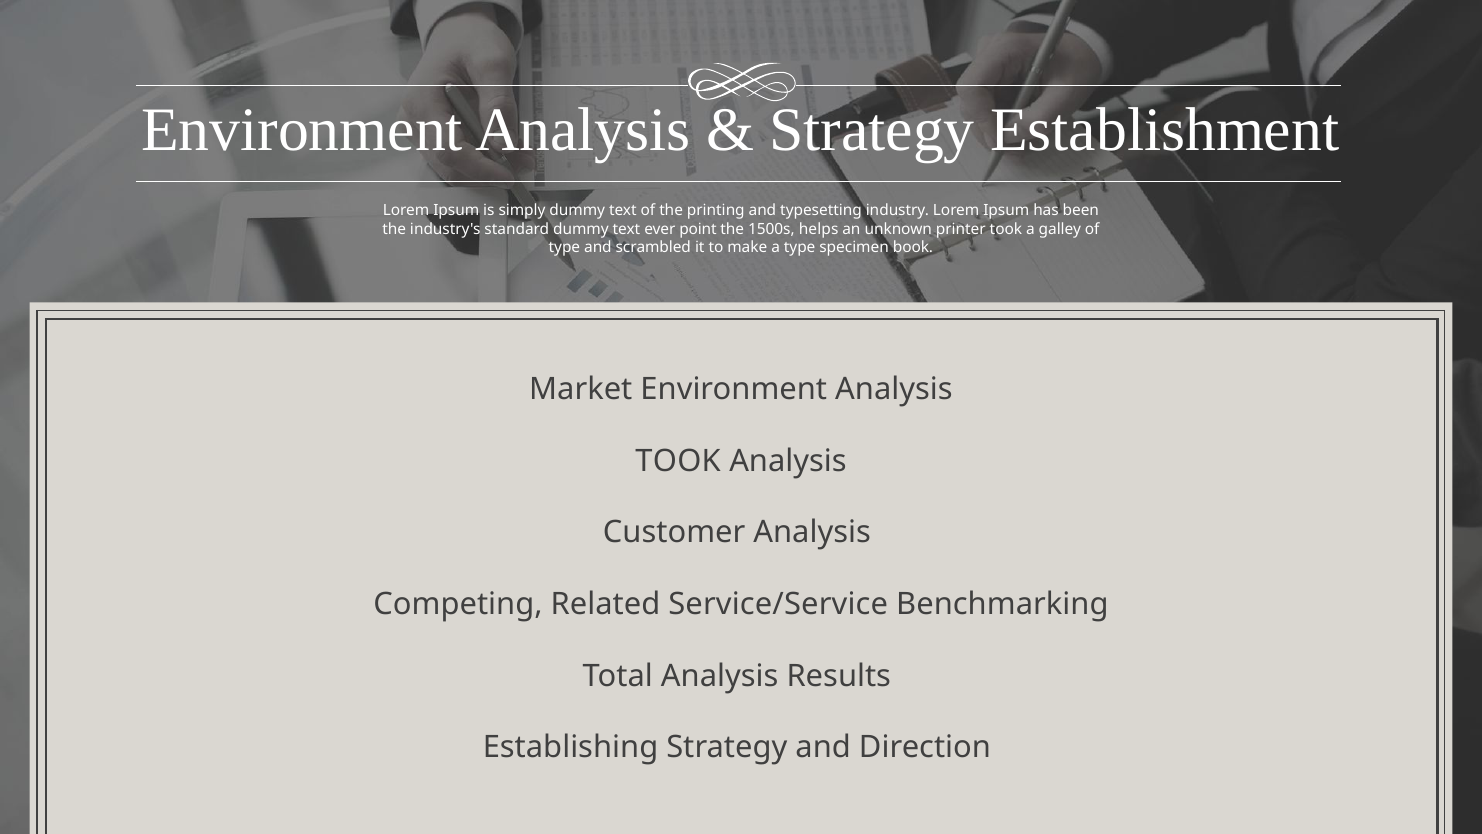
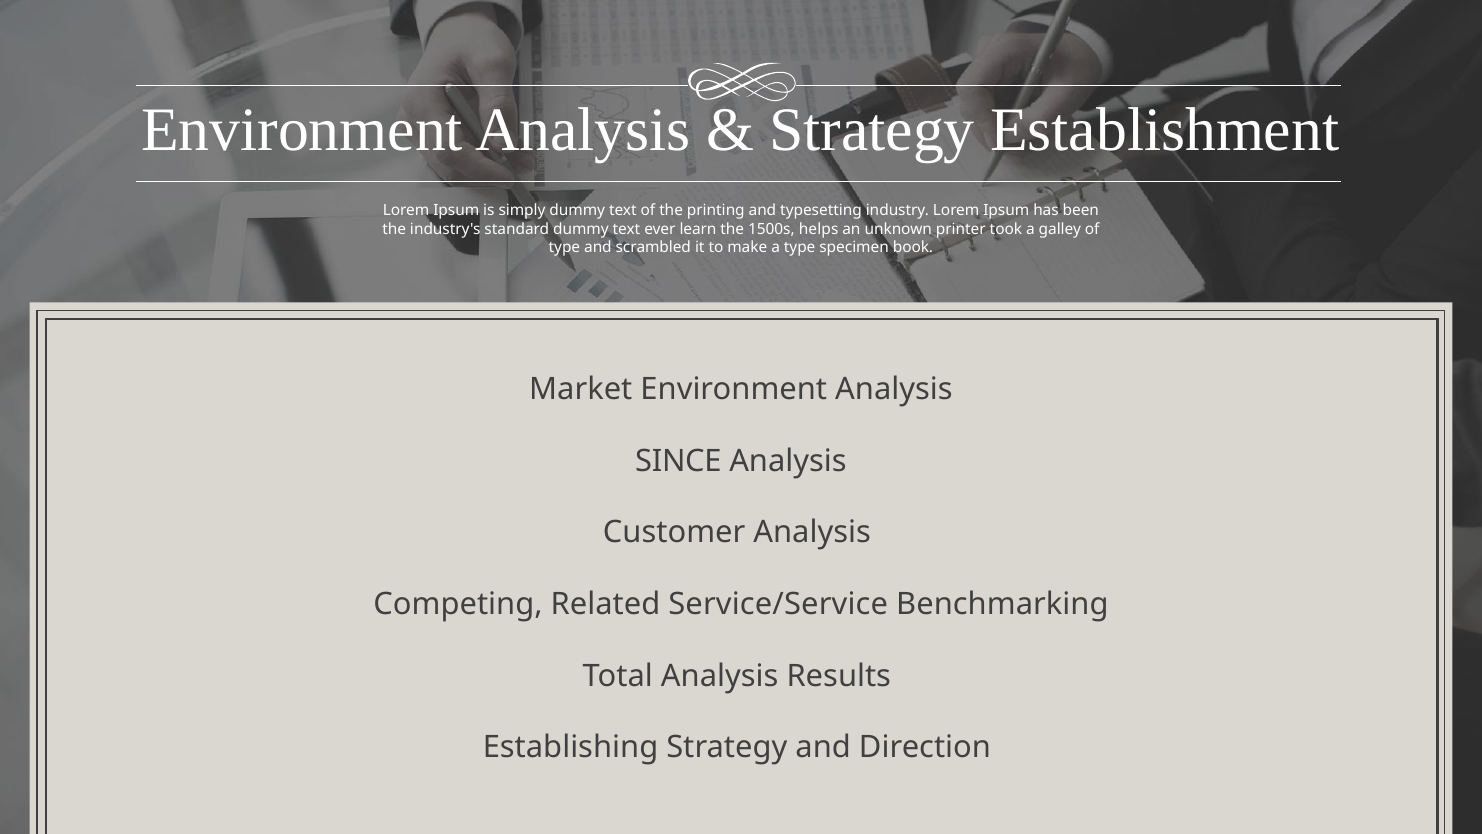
point: point -> learn
TOOK at (678, 461): TOOK -> SINCE
